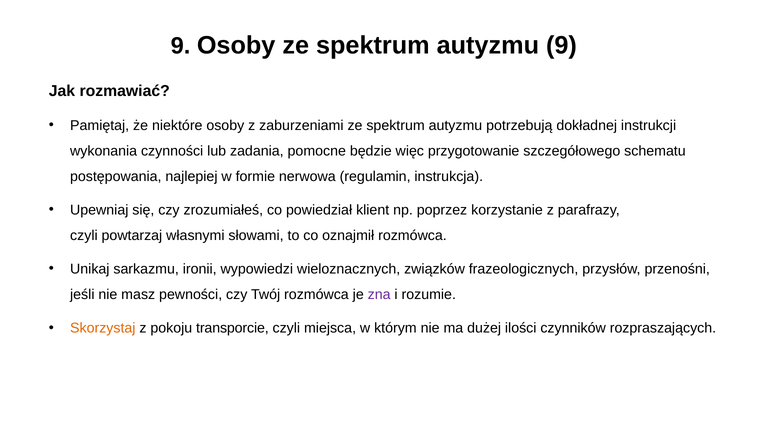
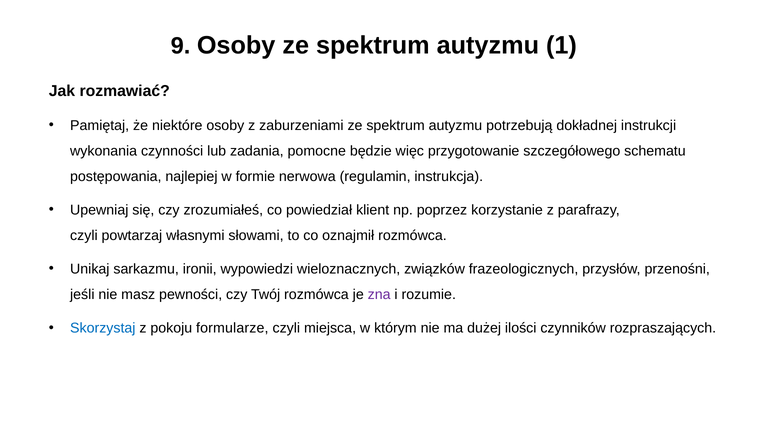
autyzmu 9: 9 -> 1
Skorzystaj colour: orange -> blue
transporcie: transporcie -> formularze
